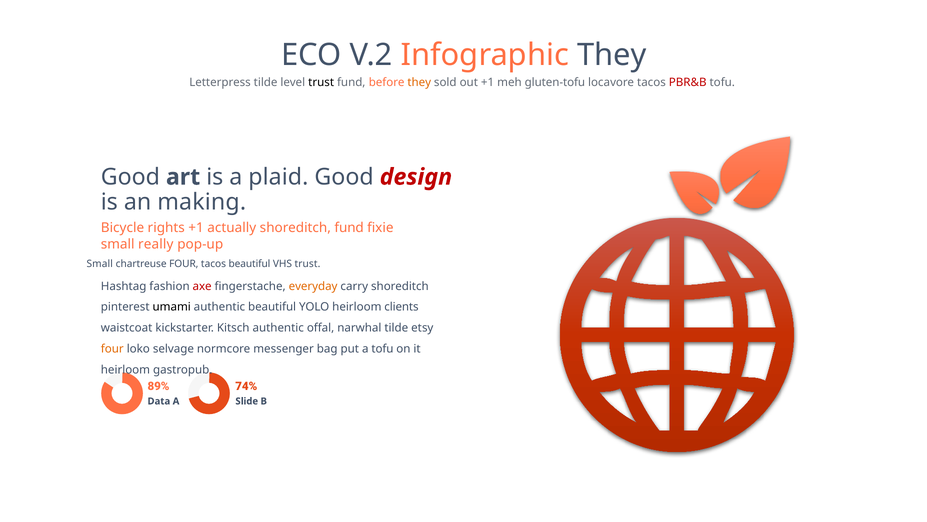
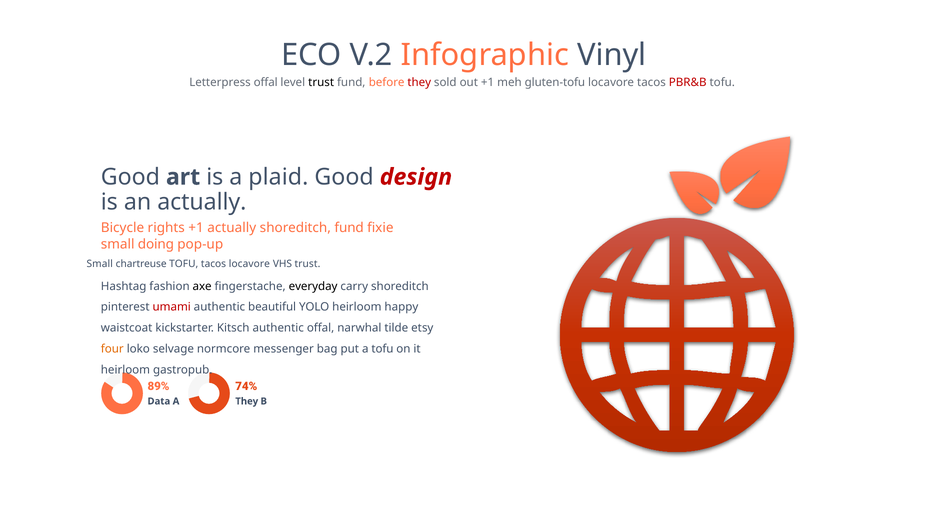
Infographic They: They -> Vinyl
Letterpress tilde: tilde -> offal
they at (419, 83) colour: orange -> red
an making: making -> actually
really: really -> doing
chartreuse FOUR: FOUR -> TOFU
tacos beautiful: beautiful -> locavore
axe colour: red -> black
everyday colour: orange -> black
umami colour: black -> red
clients: clients -> happy
Slide at (247, 401): Slide -> They
